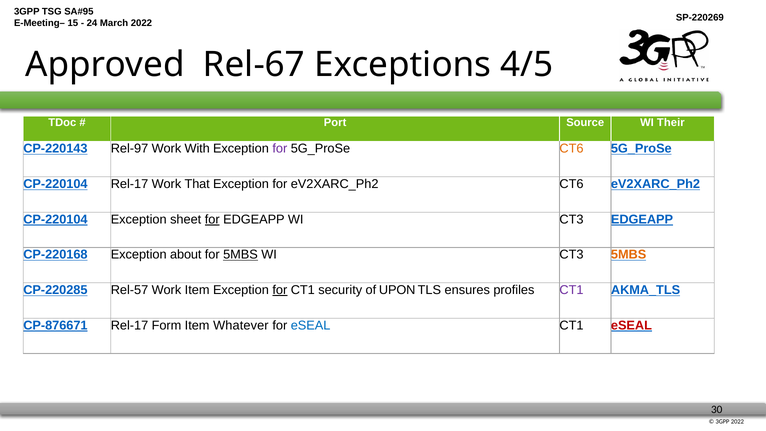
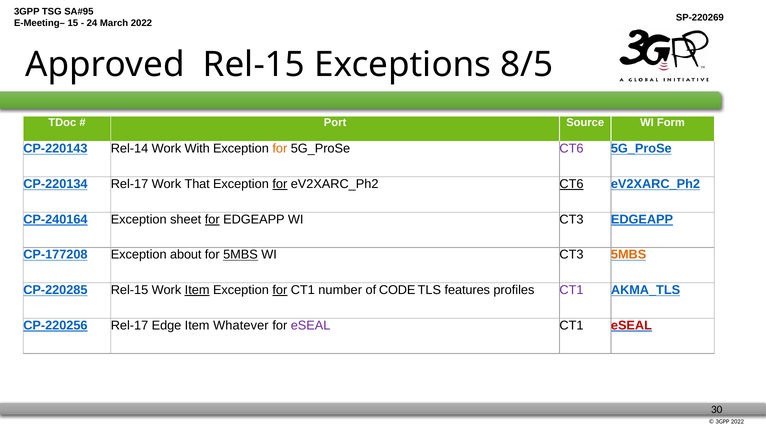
Approved Rel-67: Rel-67 -> Rel-15
4/5: 4/5 -> 8/5
Their: Their -> Form
Rel-97: Rel-97 -> Rel-14
for at (280, 149) colour: purple -> orange
CT6 at (572, 149) colour: orange -> purple
CP-220104 at (55, 184): CP-220104 -> CP-220134
for at (280, 184) underline: none -> present
CT6 at (572, 184) underline: none -> present
CP-220104 at (55, 219): CP-220104 -> CP-240164
CP-220168: CP-220168 -> CP-177208
CP-220285 Rel-57: Rel-57 -> Rel-15
Item at (197, 290) underline: none -> present
security: security -> number
UPON: UPON -> CODE
ensures: ensures -> features
CP-876671: CP-876671 -> CP-220256
Form: Form -> Edge
eSEAL at (311, 325) colour: blue -> purple
